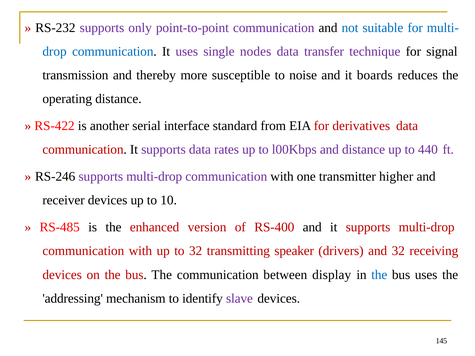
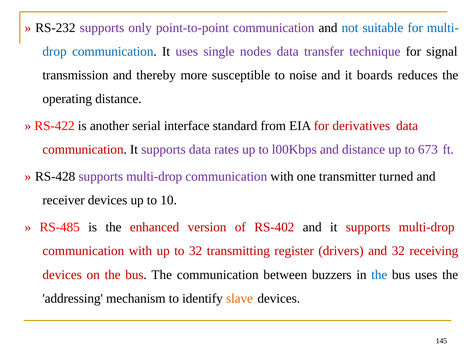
440: 440 -> 673
RS-246: RS-246 -> RS-428
higher: higher -> turned
RS-400: RS-400 -> RS-402
speaker: speaker -> register
display: display -> buzzers
slave colour: purple -> orange
